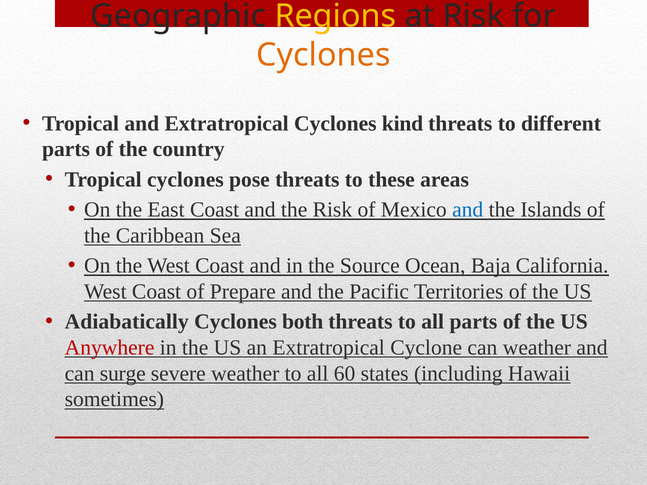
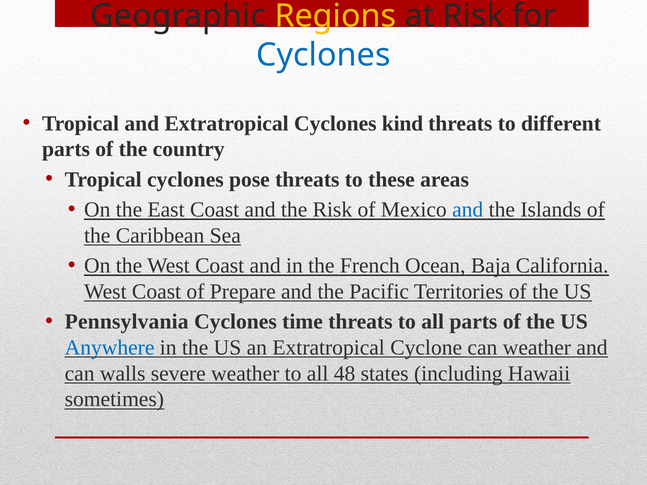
Cyclones at (324, 55) colour: orange -> blue
Source: Source -> French
Adiabatically: Adiabatically -> Pennsylvania
both: both -> time
Anywhere colour: red -> blue
surge: surge -> walls
60: 60 -> 48
